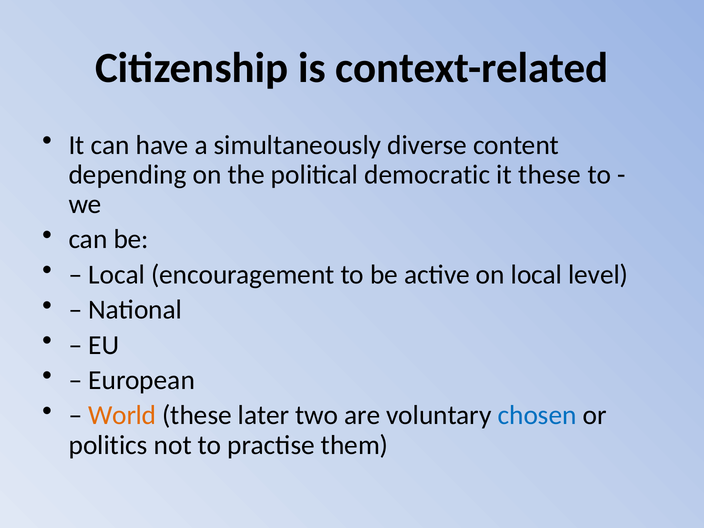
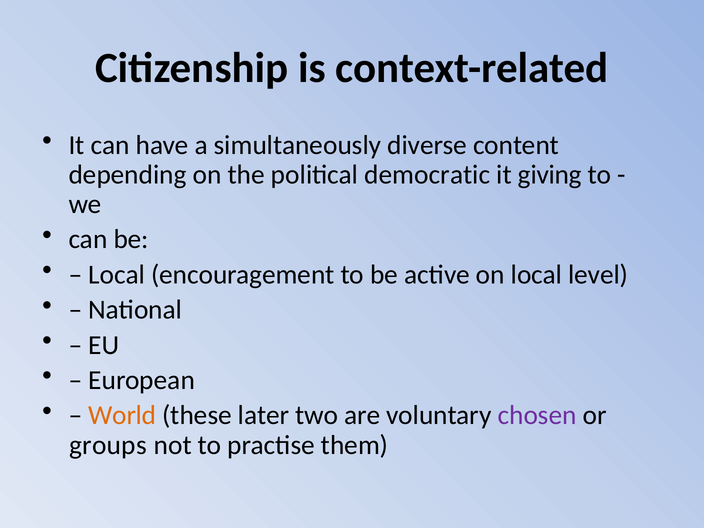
it these: these -> giving
chosen colour: blue -> purple
politics: politics -> groups
